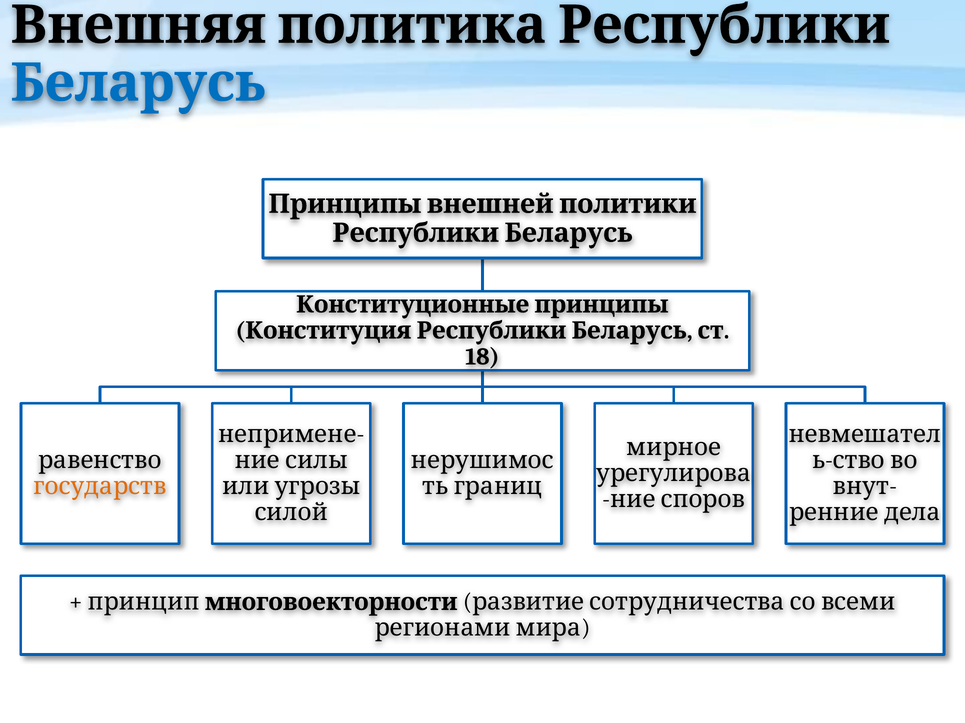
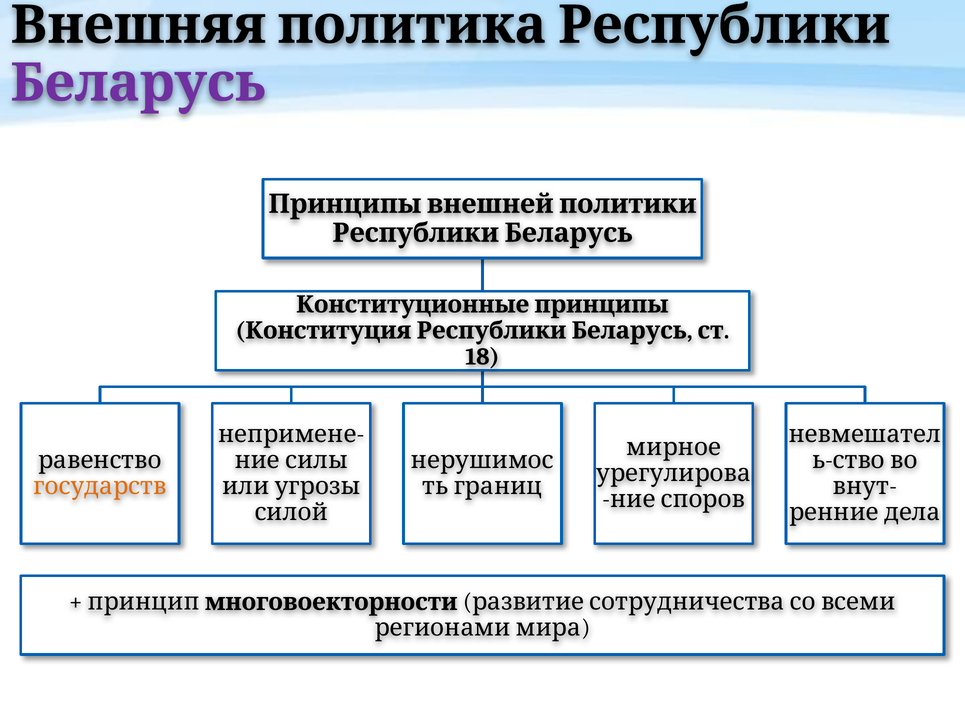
Беларусь colour: blue -> purple
